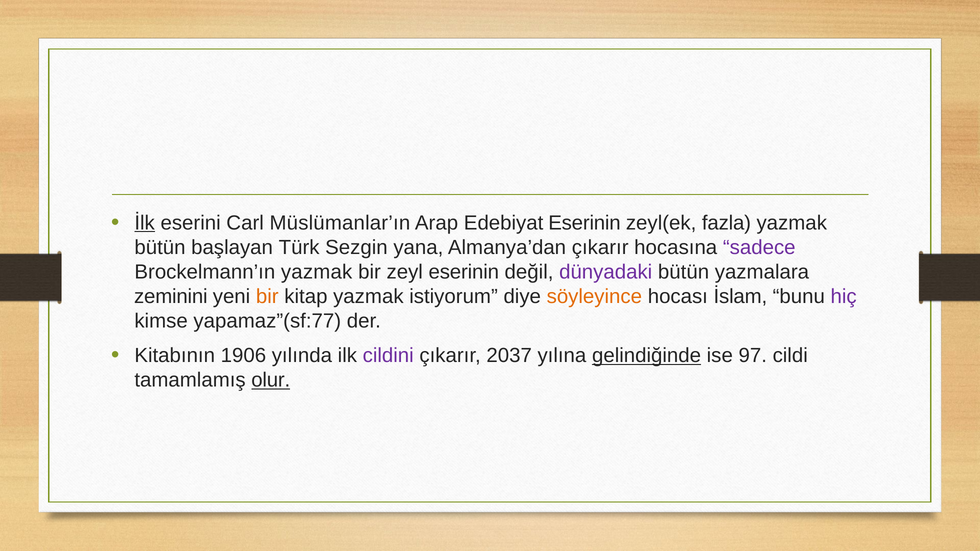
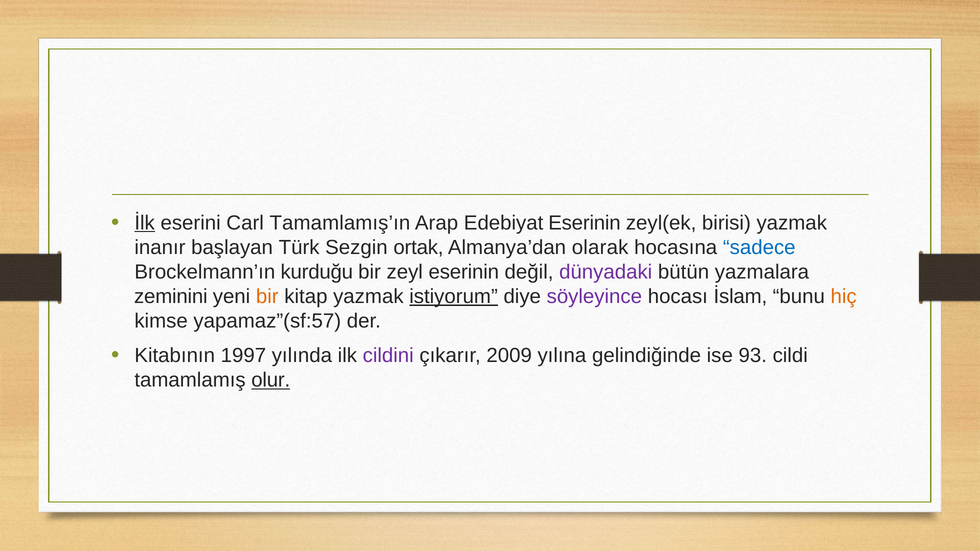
Müslümanlar’ın: Müslümanlar’ın -> Tamamlamış’ın
fazla: fazla -> birisi
bütün at (160, 247): bütün -> inanır
yana: yana -> ortak
Almanya’dan çıkarır: çıkarır -> olarak
sadece colour: purple -> blue
Brockelmann’ın yazmak: yazmak -> kurduğu
istiyorum underline: none -> present
söyleyince colour: orange -> purple
hiç colour: purple -> orange
yapamaz”(sf:77: yapamaz”(sf:77 -> yapamaz”(sf:57
1906: 1906 -> 1997
2037: 2037 -> 2009
gelindiğinde underline: present -> none
97: 97 -> 93
